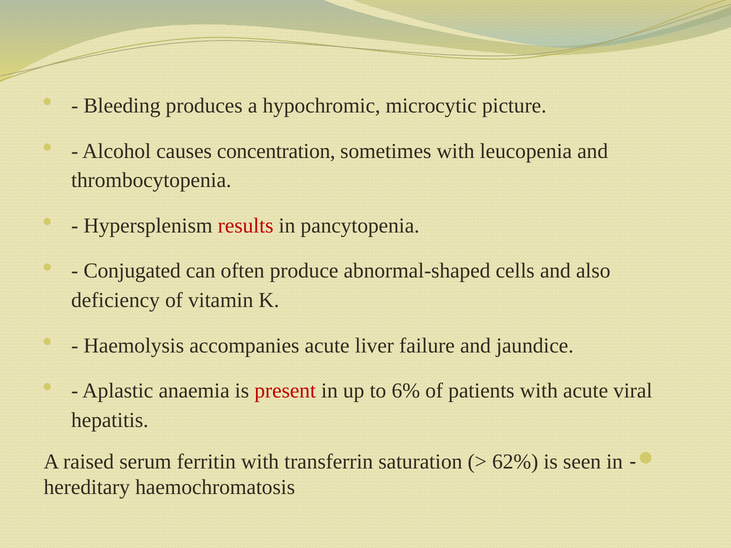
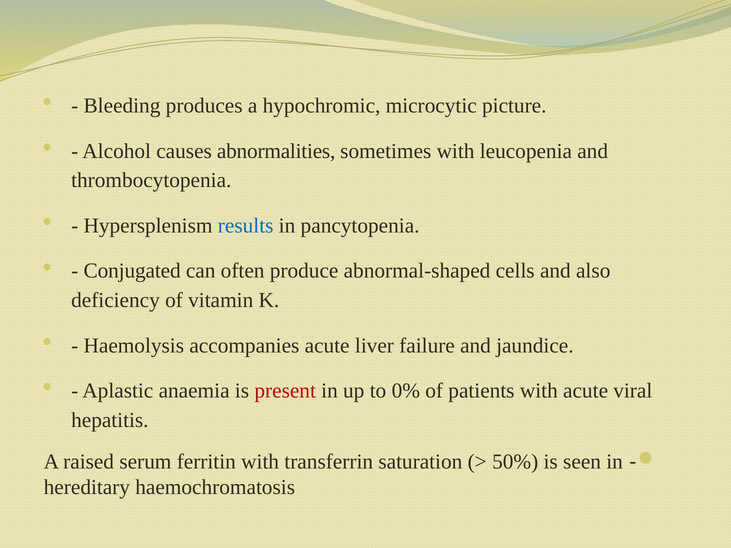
concentration: concentration -> abnormalities
results colour: red -> blue
6%: 6% -> 0%
62%: 62% -> 50%
